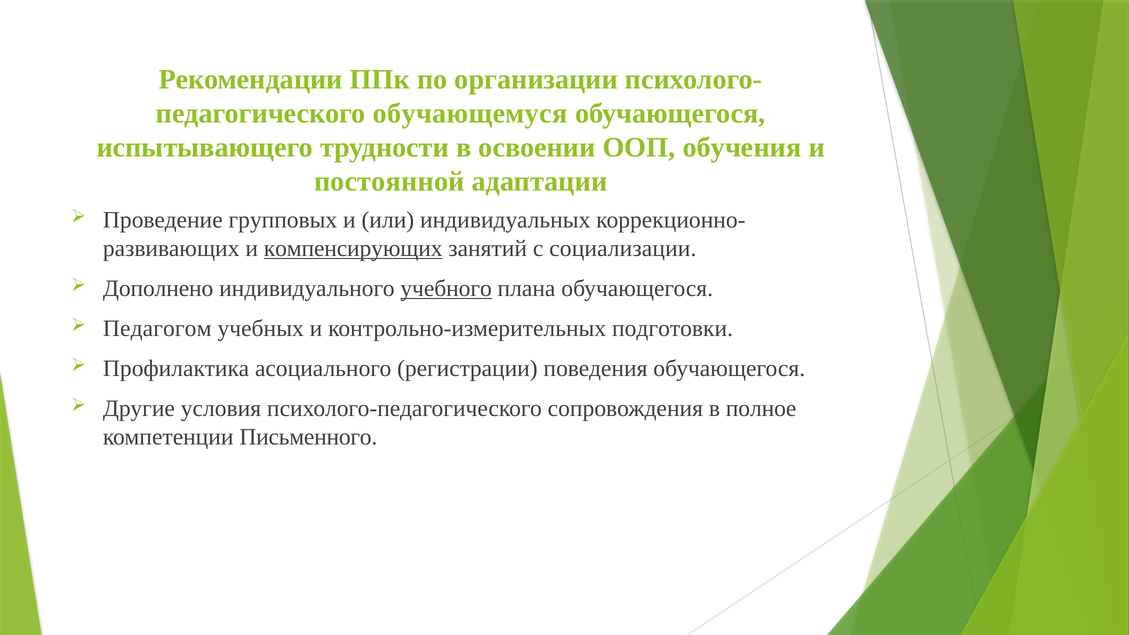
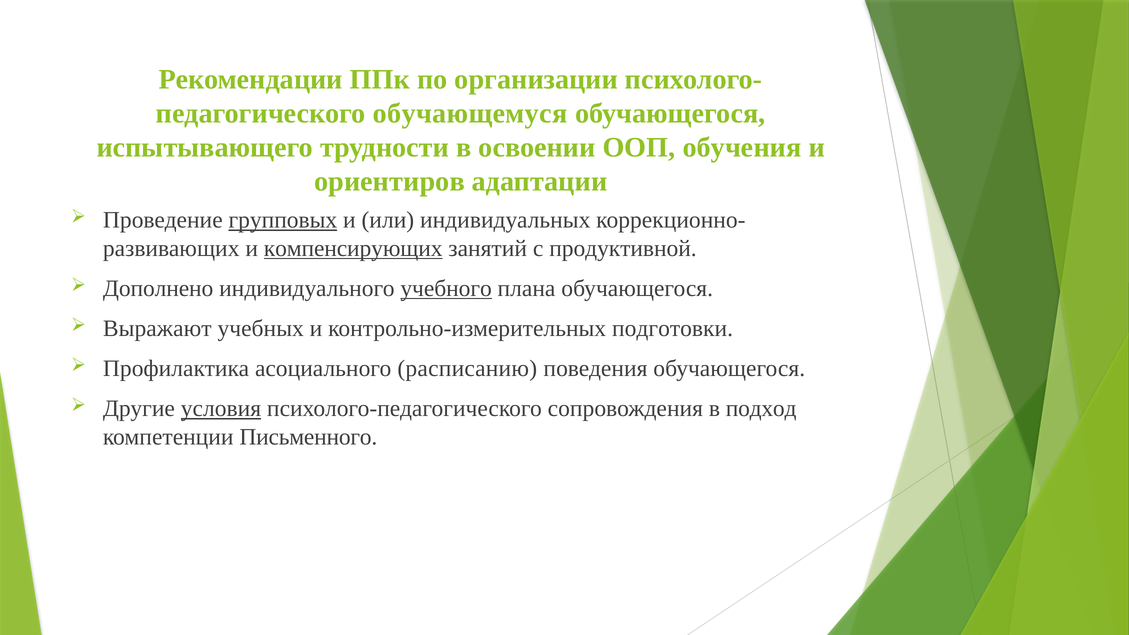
постоянной: постоянной -> ориентиров
групповых underline: none -> present
социализации: социализации -> продуктивной
Педагогом: Педагогом -> Выражают
регистрации: регистрации -> расписанию
условия underline: none -> present
полное: полное -> подход
